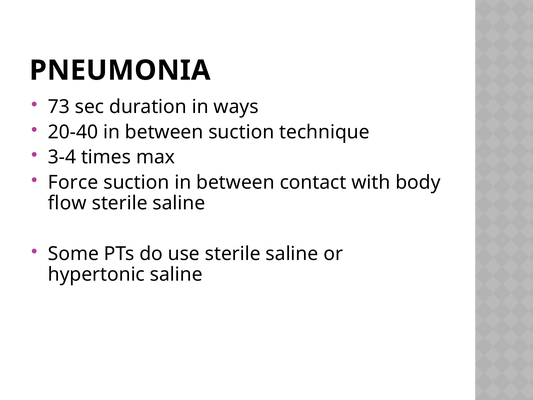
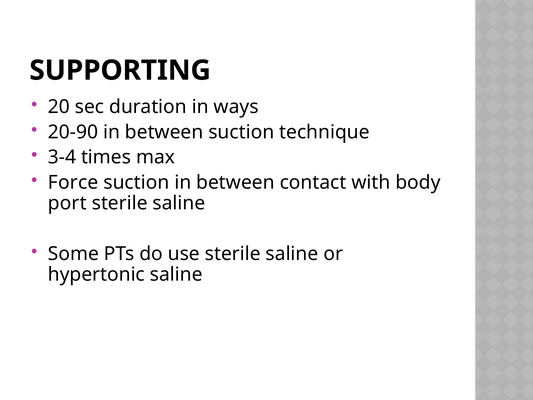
PNEUMONIA: PNEUMONIA -> SUPPORTING
73: 73 -> 20
20-40: 20-40 -> 20-90
flow: flow -> port
